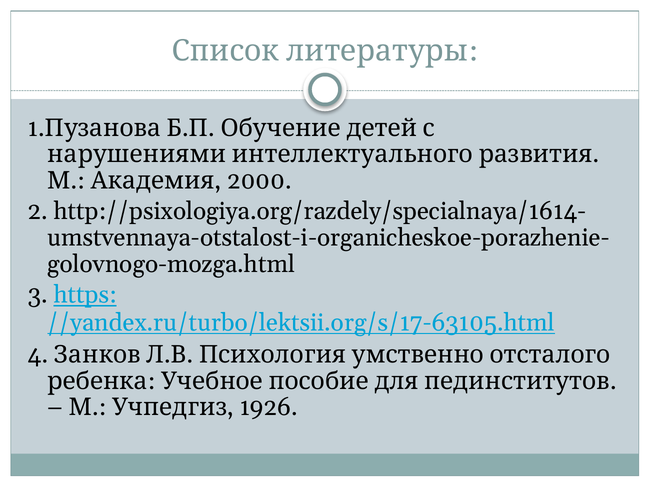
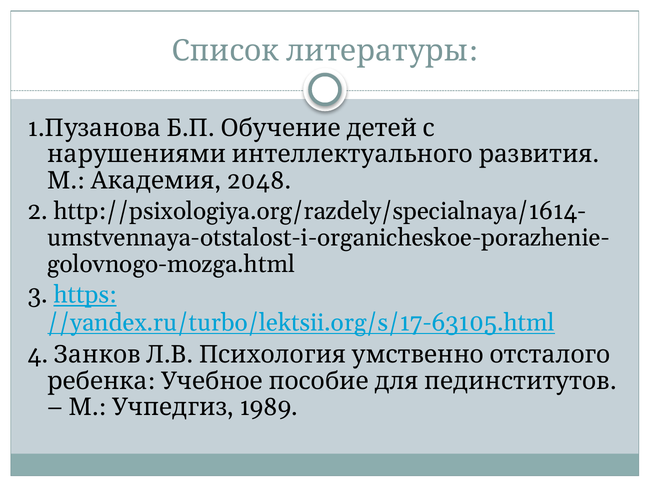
2000: 2000 -> 2048
1926: 1926 -> 1989
